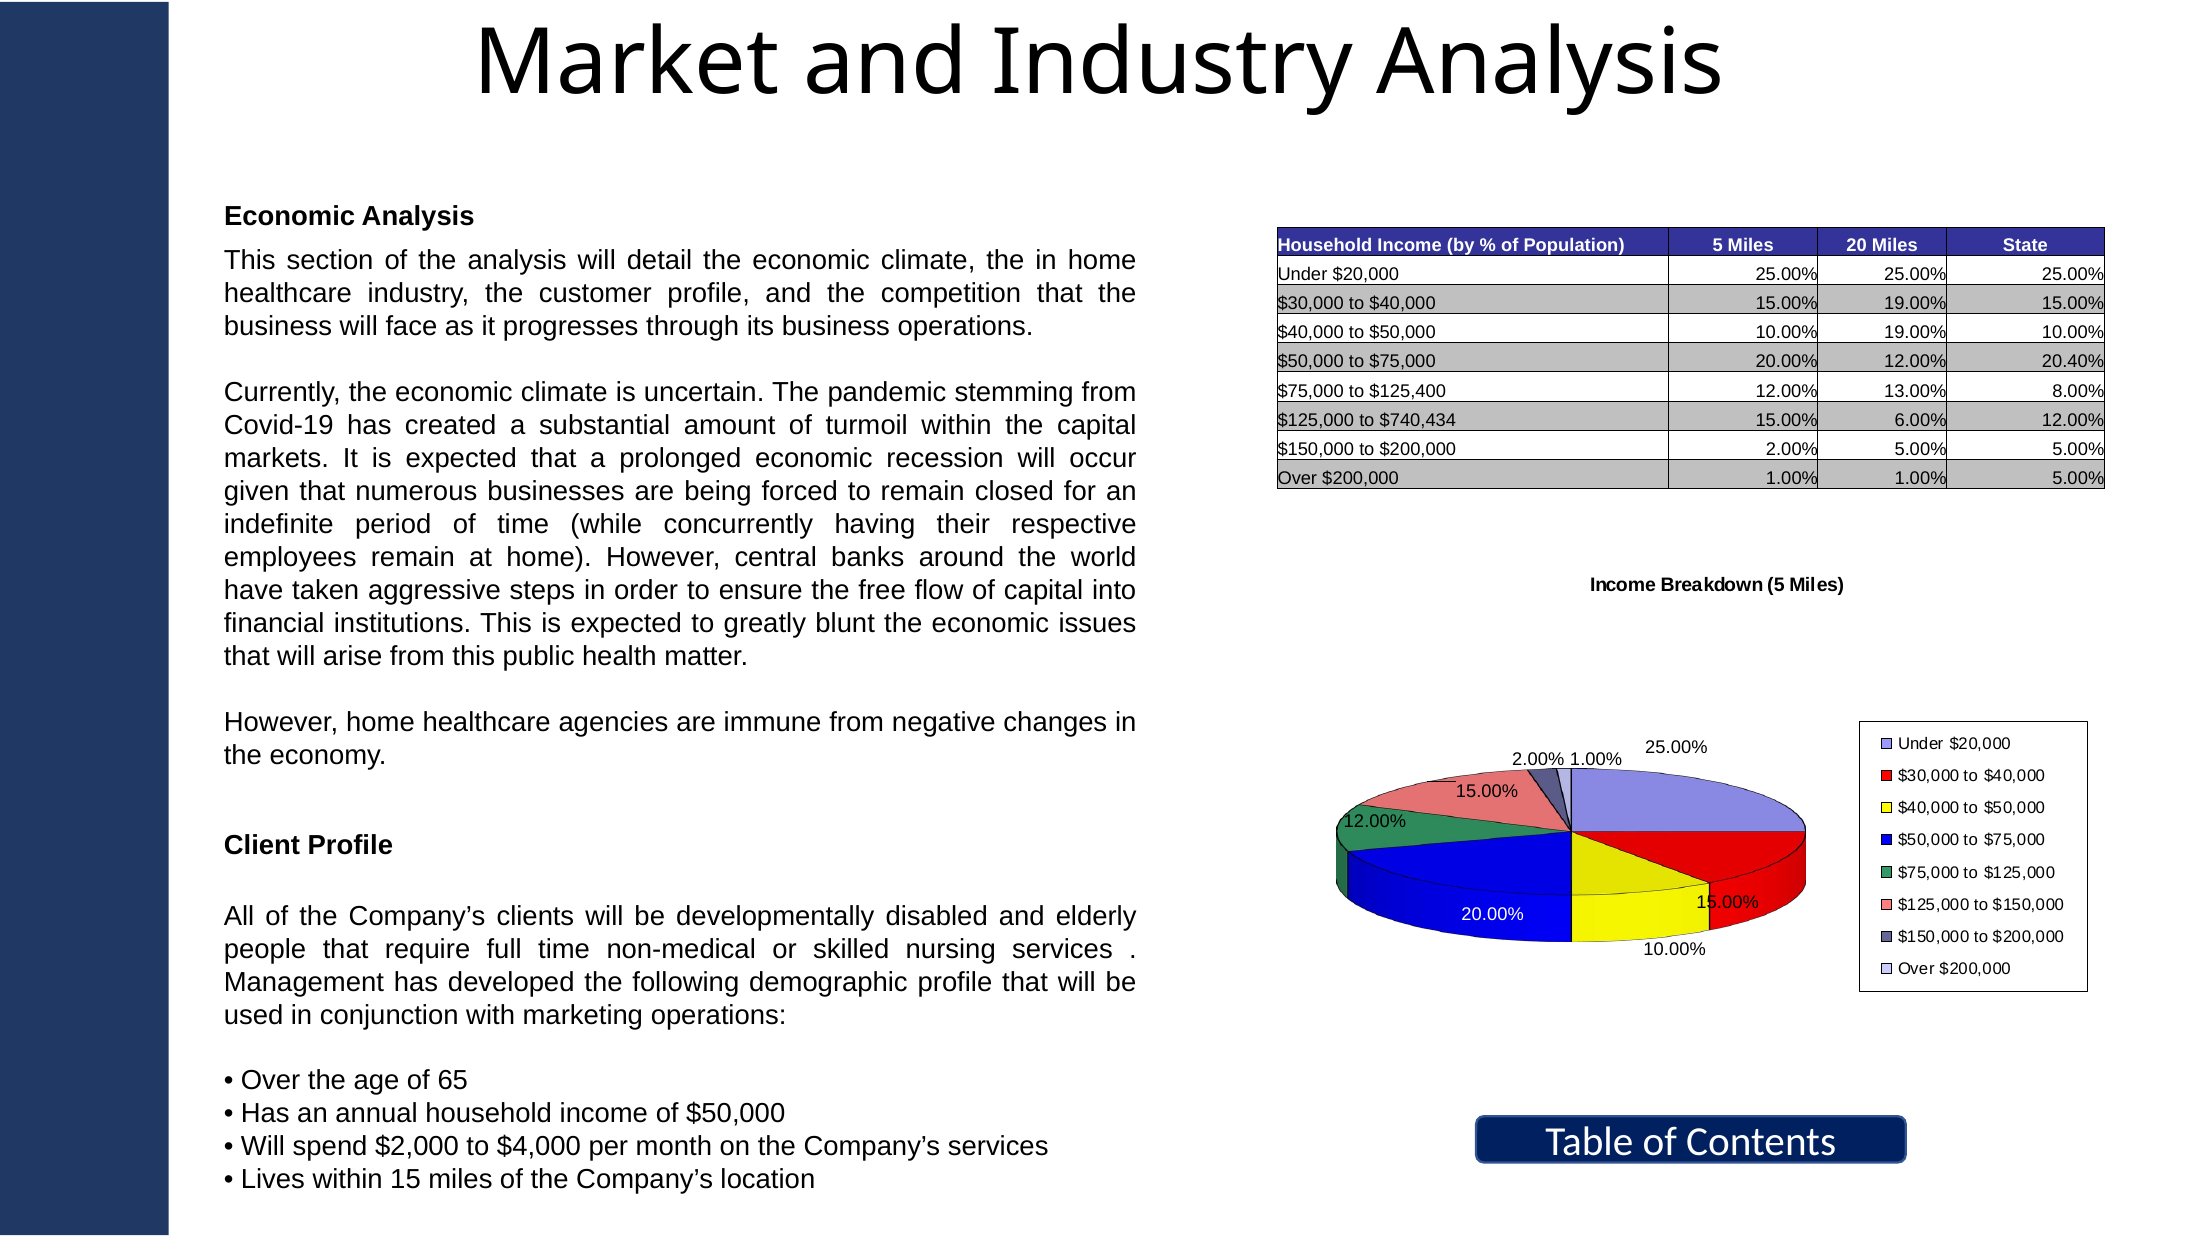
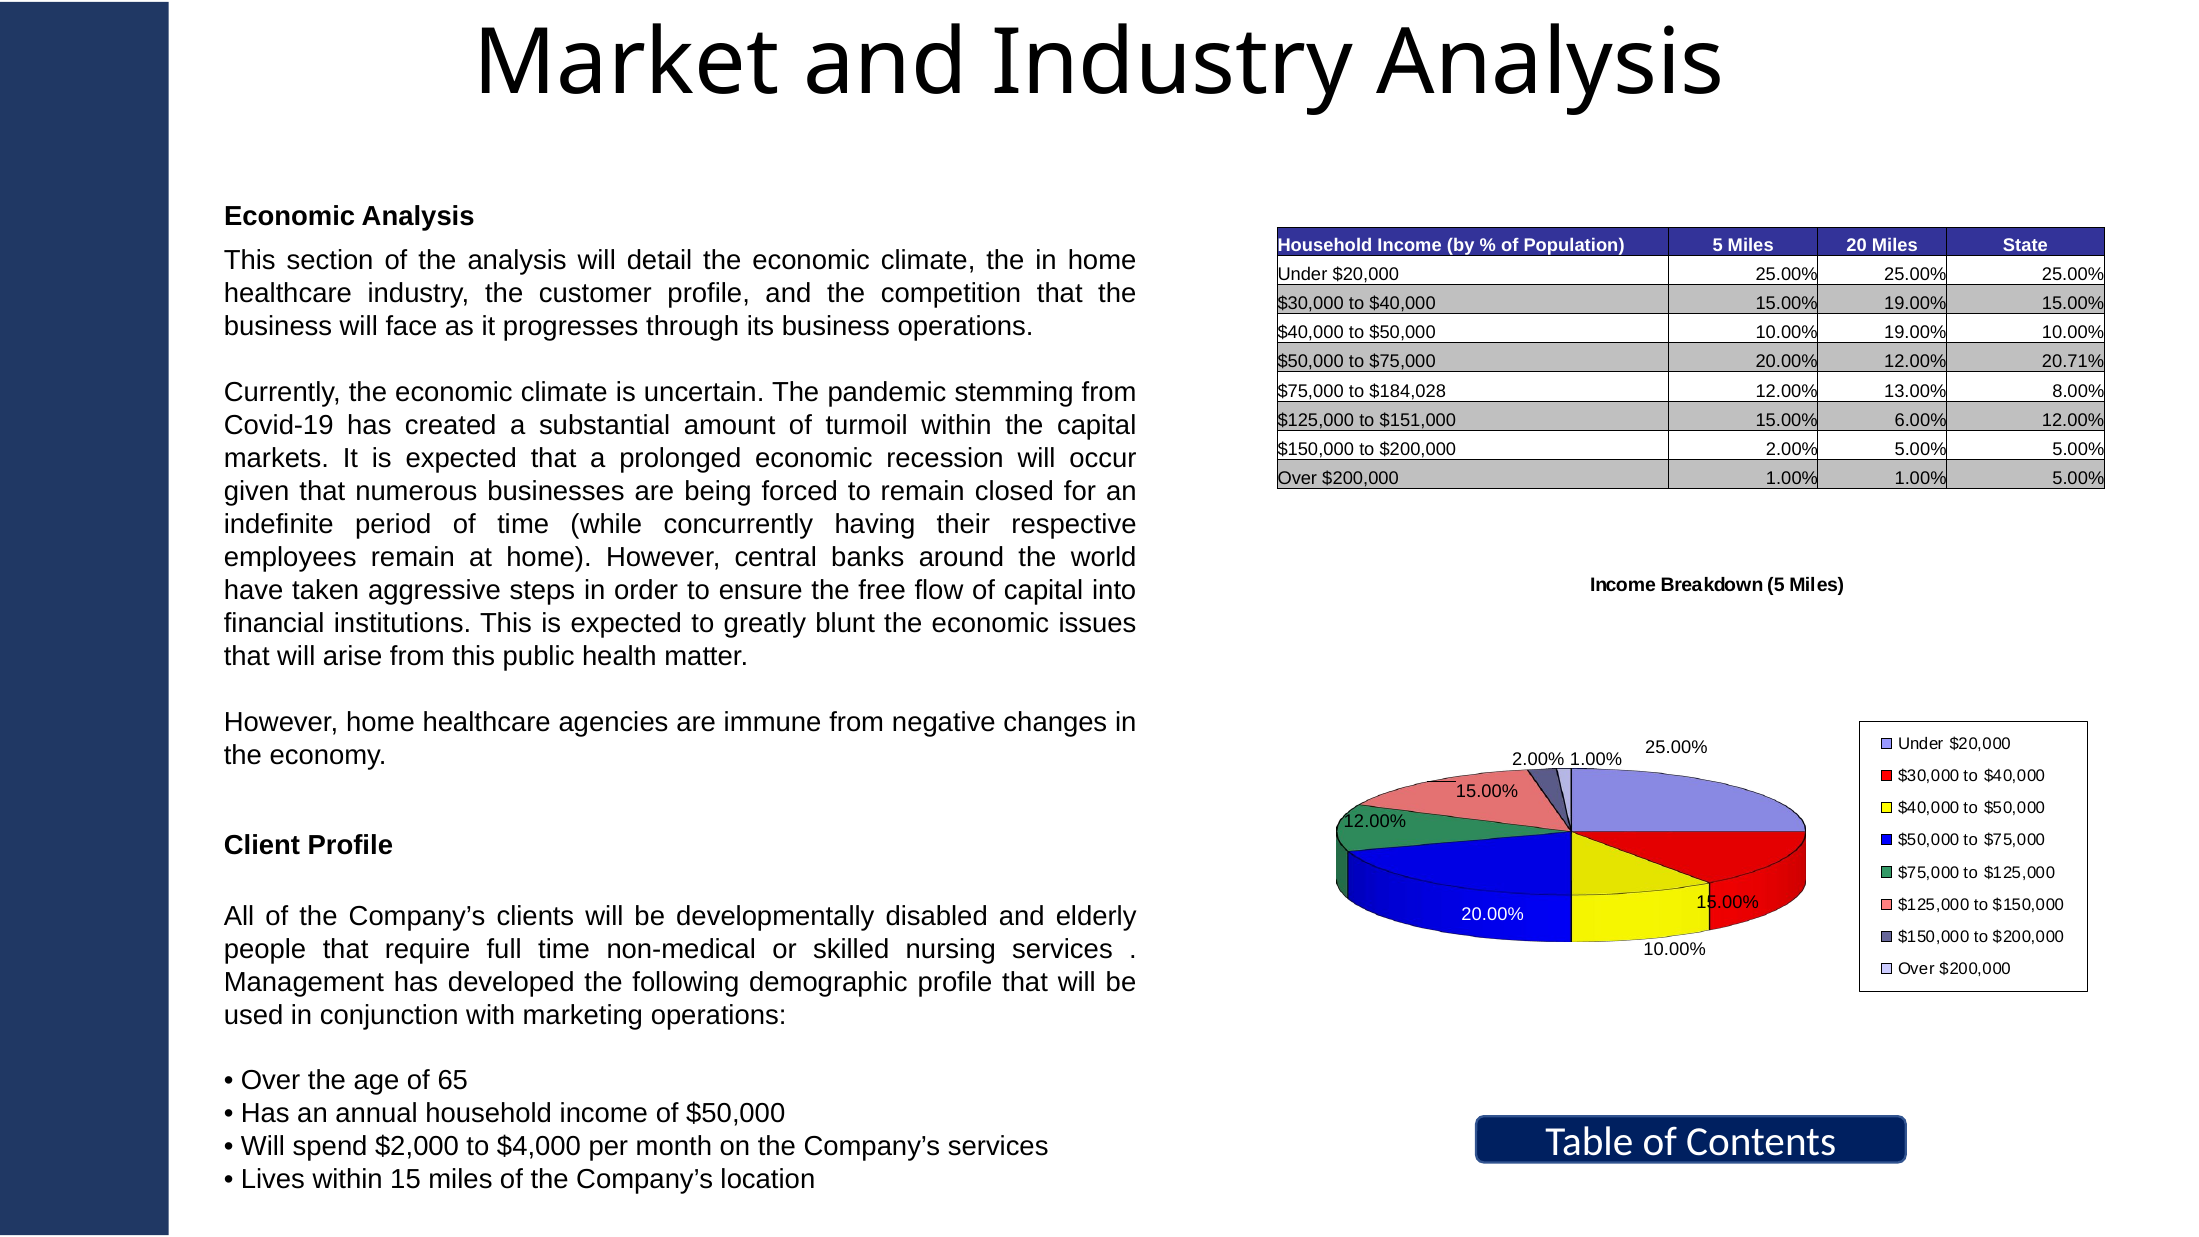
20.40%: 20.40% -> 20.71%
$125,400: $125,400 -> $184,028
$740,434: $740,434 -> $151,000
